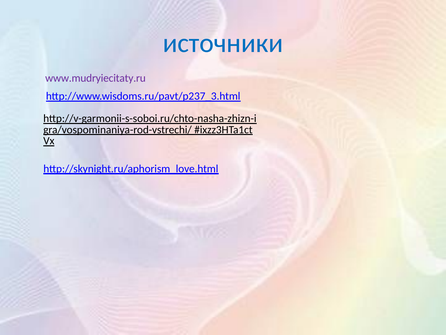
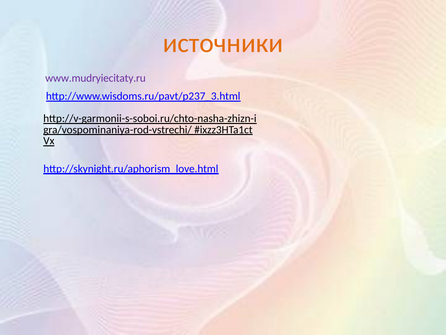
источники colour: blue -> orange
